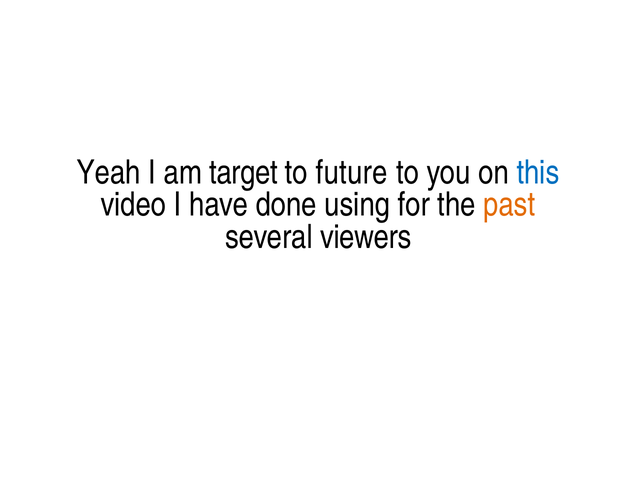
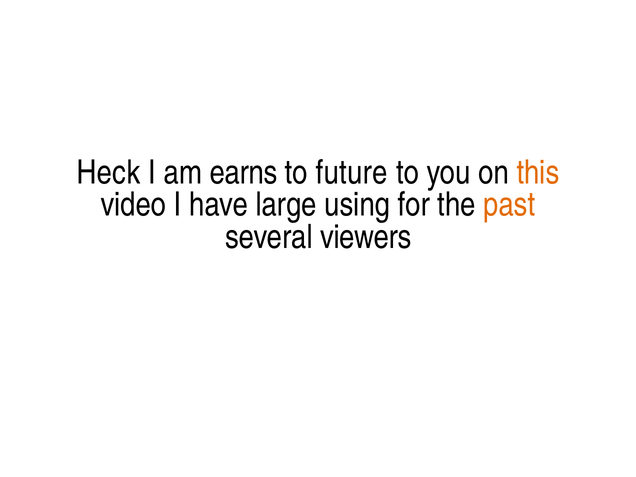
Yeah: Yeah -> Heck
target: target -> earns
this colour: blue -> orange
done: done -> large
